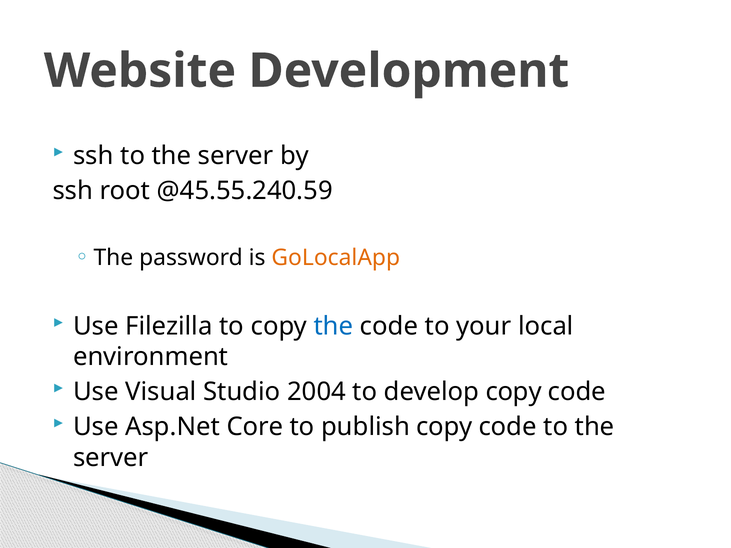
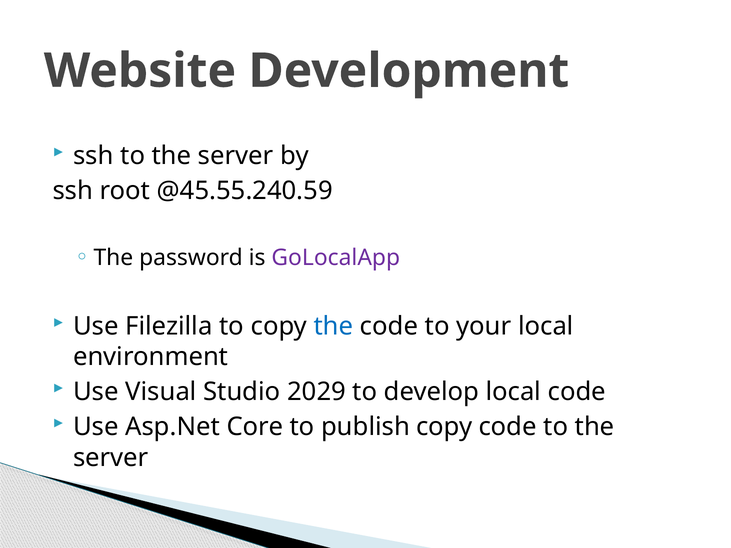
GoLocalApp colour: orange -> purple
2004: 2004 -> 2029
develop copy: copy -> local
